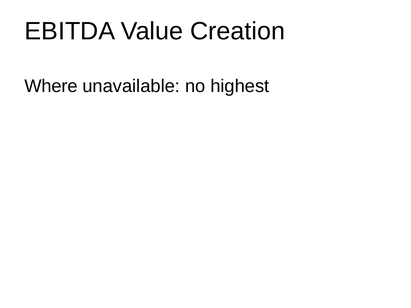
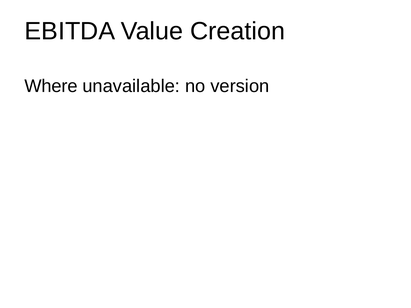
highest: highest -> version
